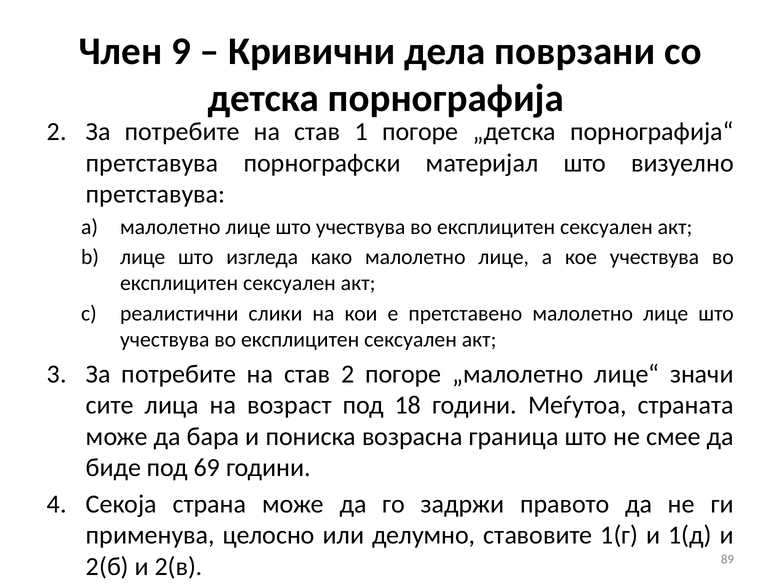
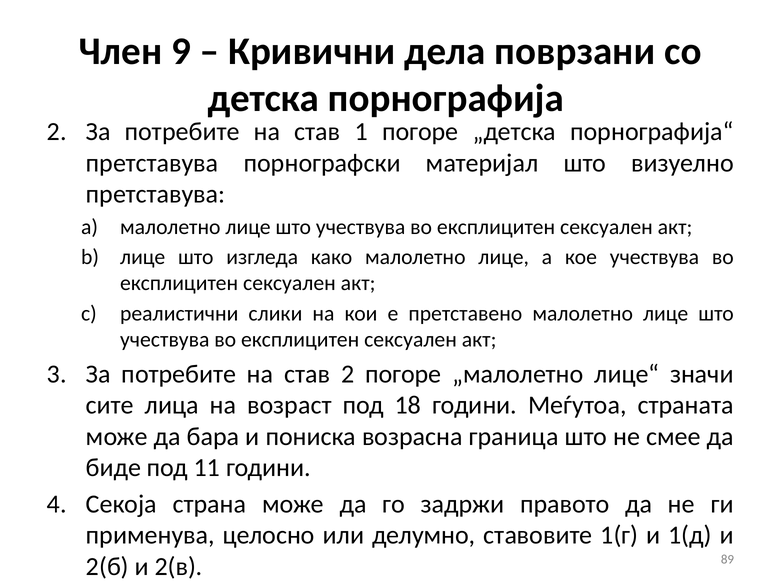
69: 69 -> 11
